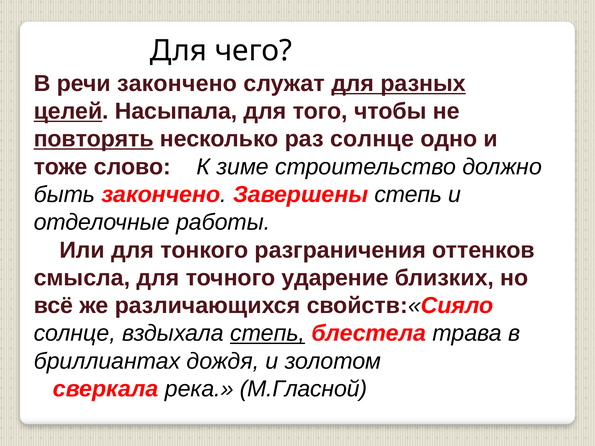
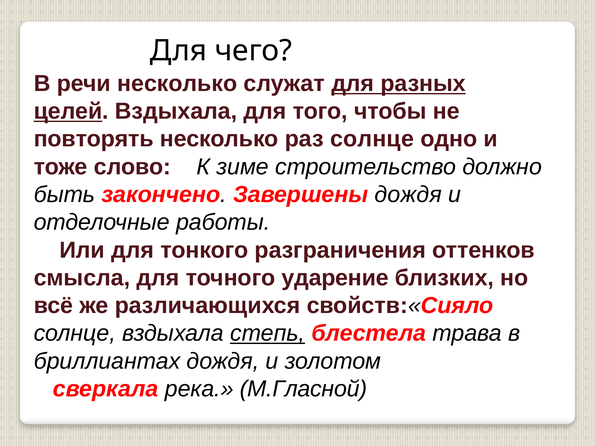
речи закончено: закончено -> несколько
целей Насыпала: Насыпала -> Вздыхала
повторять underline: present -> none
Завершены степь: степь -> дождя
